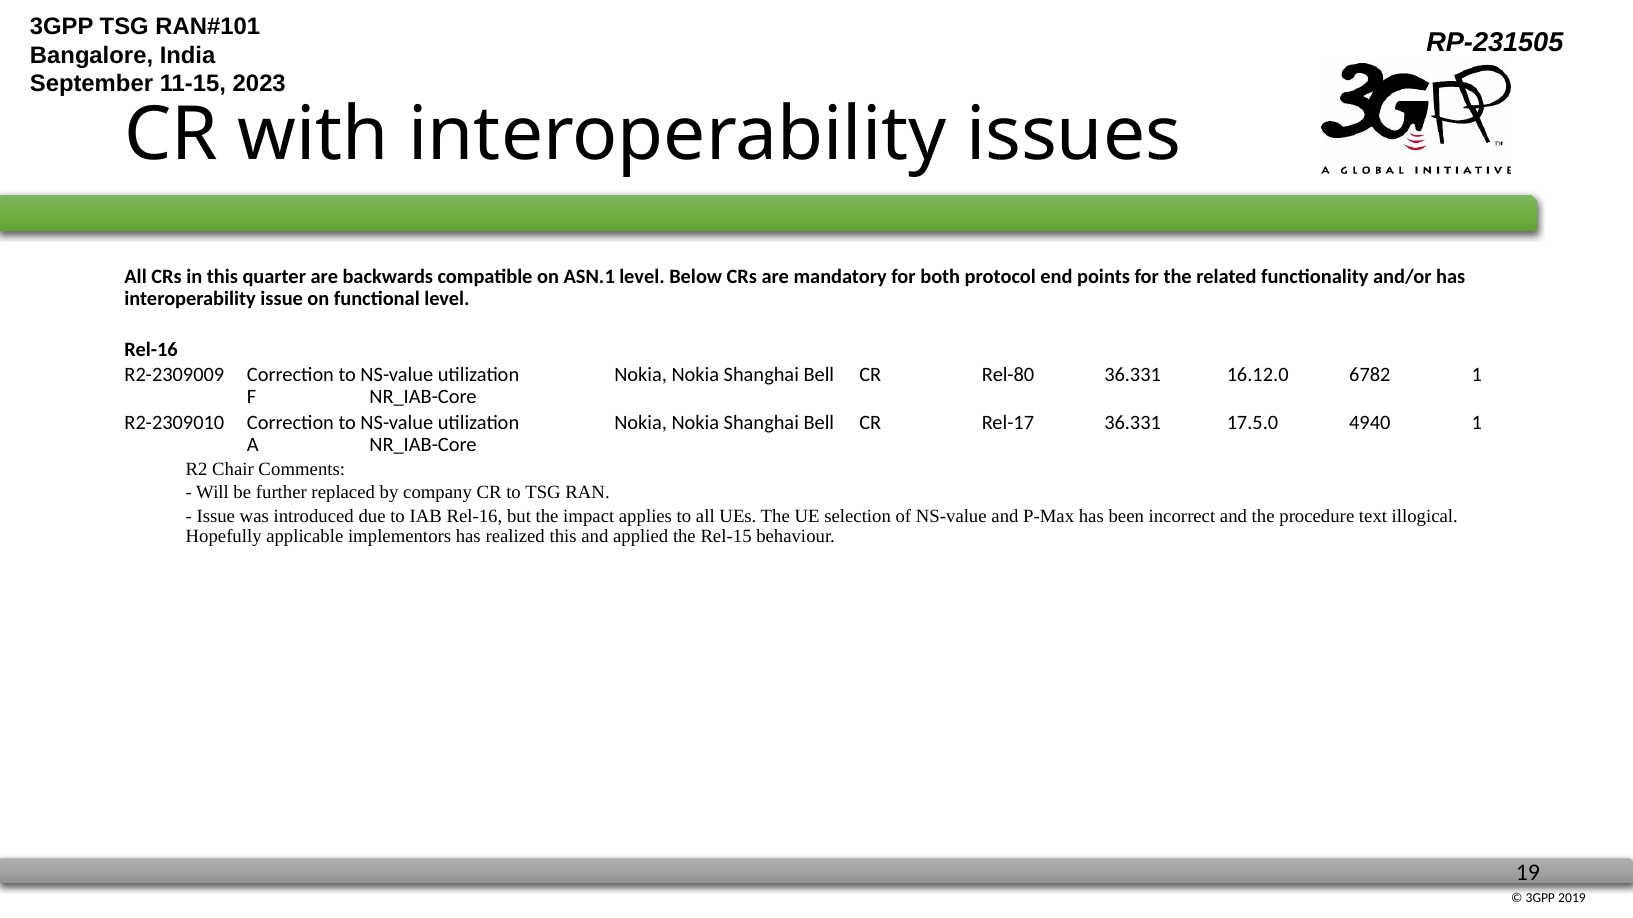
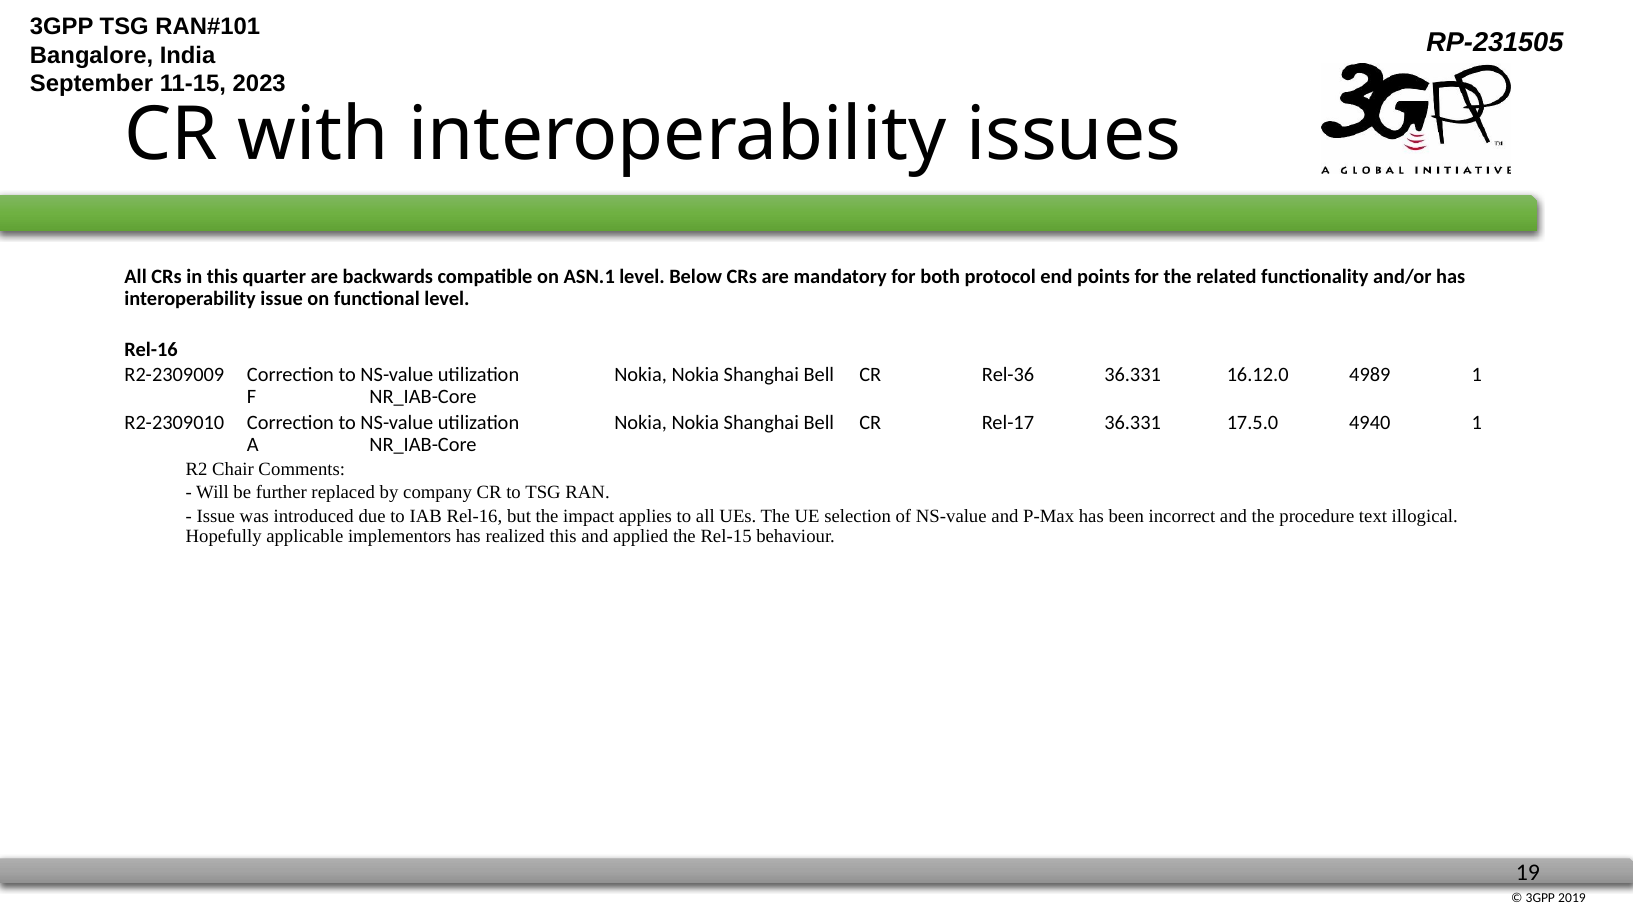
Rel-80: Rel-80 -> Rel-36
6782: 6782 -> 4989
